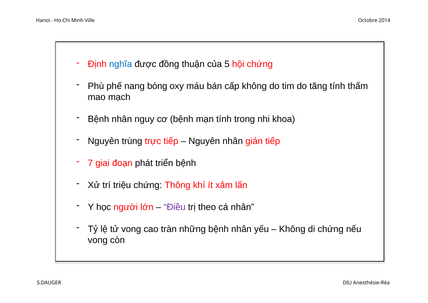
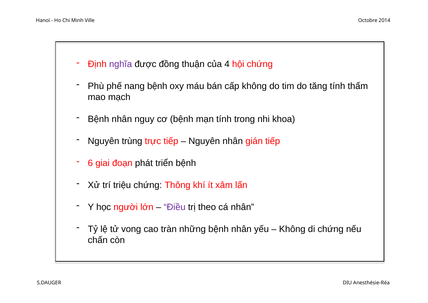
nghĩa colour: blue -> purple
5: 5 -> 4
nang bóng: bóng -> bệnh
7: 7 -> 6
vong at (98, 240): vong -> chấn
